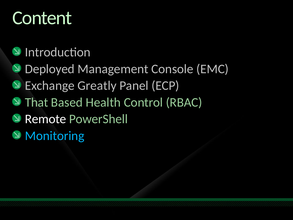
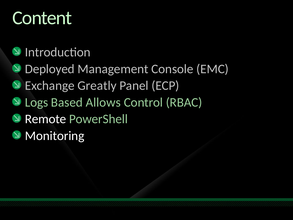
That: That -> Logs
Health: Health -> Allows
Monitoring colour: light blue -> white
